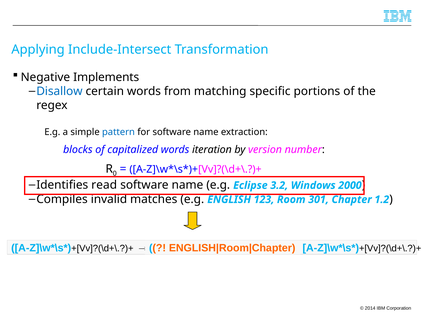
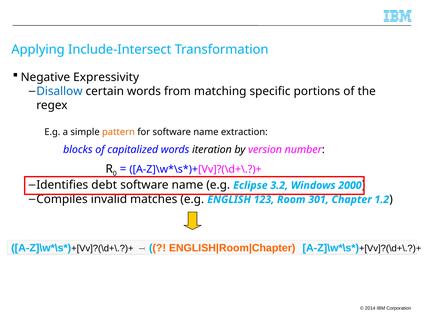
Implements: Implements -> Expressivity
pattern colour: blue -> orange
read: read -> debt
